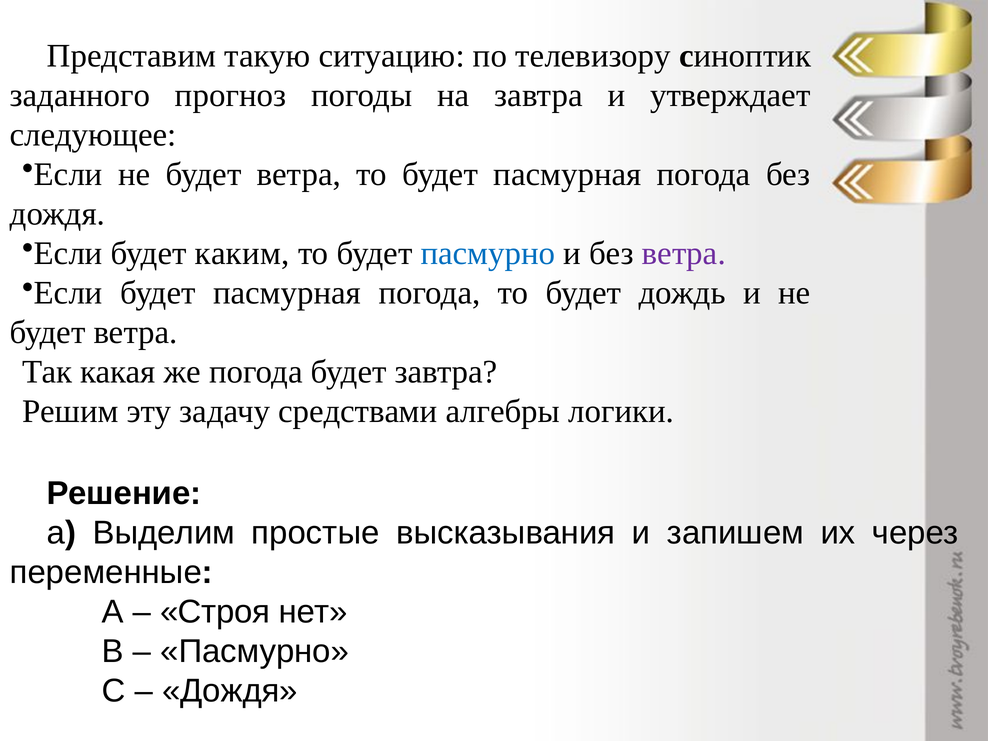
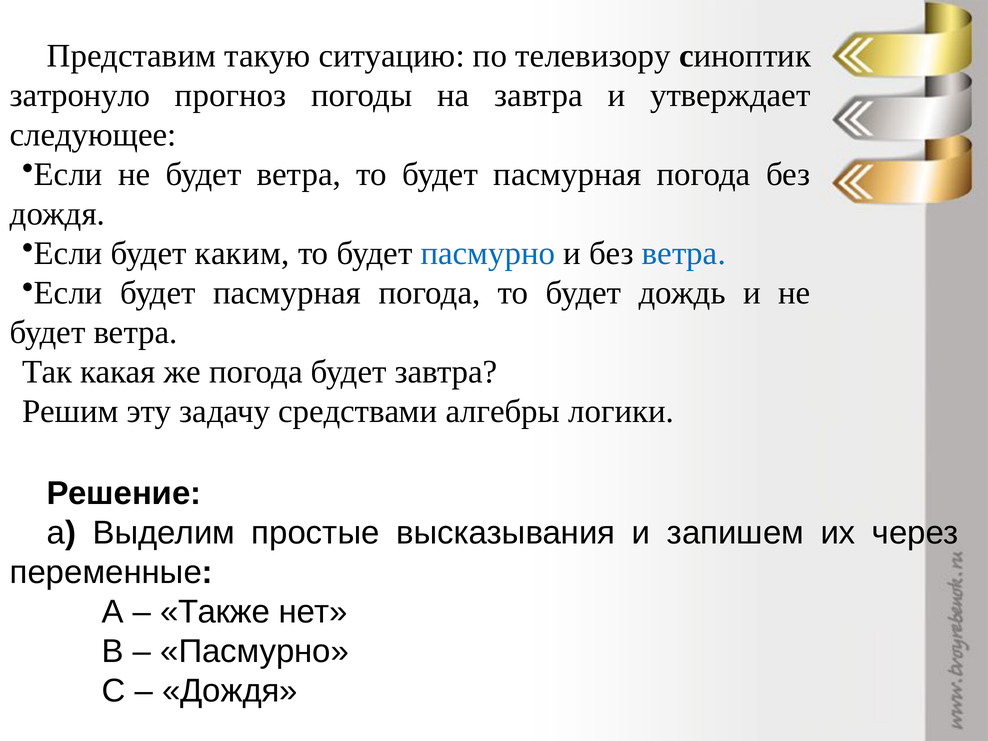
заданного: заданного -> затронуло
ветра at (684, 254) colour: purple -> blue
Строя: Строя -> Также
